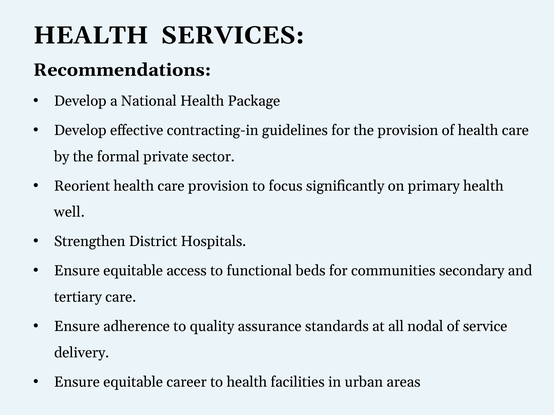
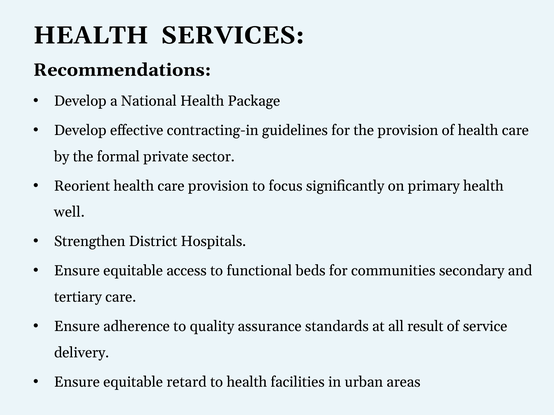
nodal: nodal -> result
career: career -> retard
